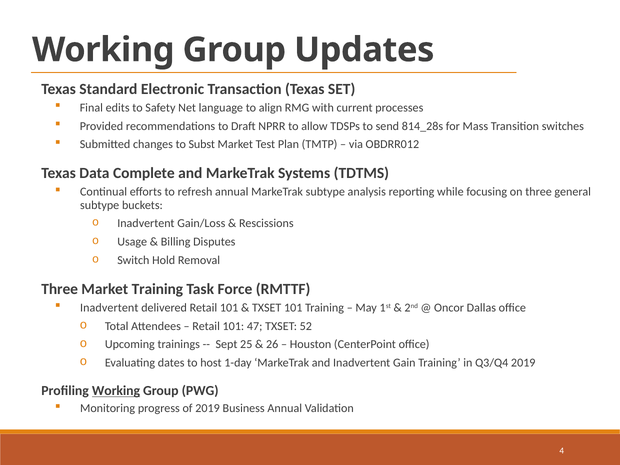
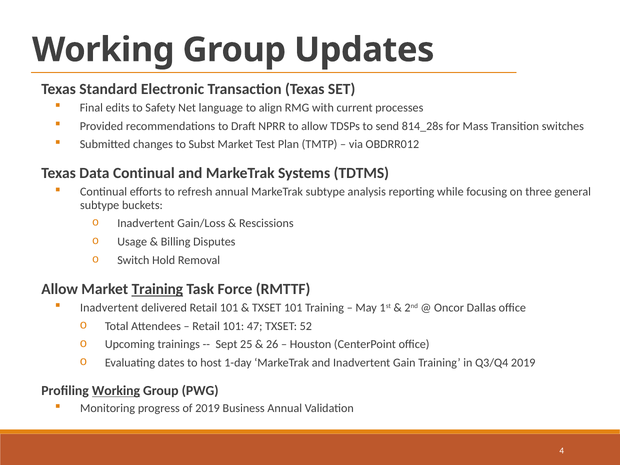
Data Complete: Complete -> Continual
Three at (60, 289): Three -> Allow
Training at (157, 289) underline: none -> present
